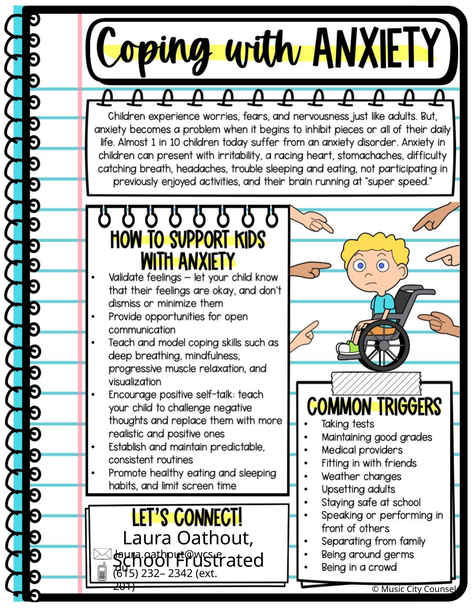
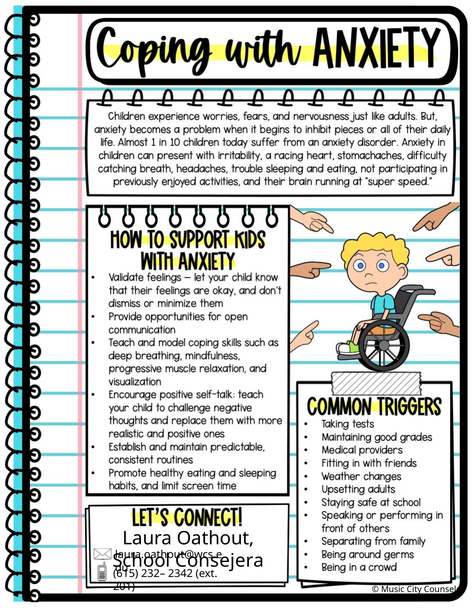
Frustrated: Frustrated -> Consejera
